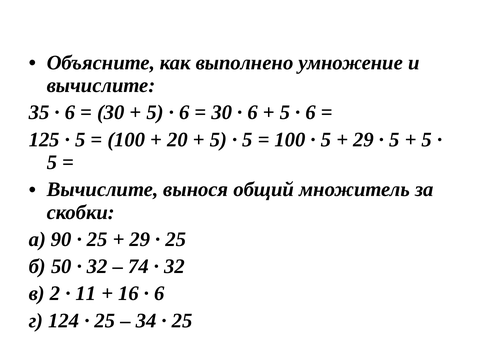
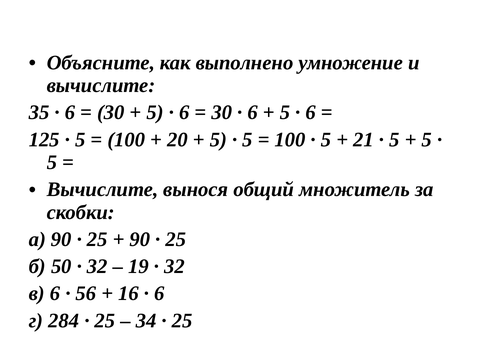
29 at (364, 140): 29 -> 21
29 at (140, 240): 29 -> 90
74: 74 -> 19
в 2: 2 -> 6
11: 11 -> 56
124: 124 -> 284
